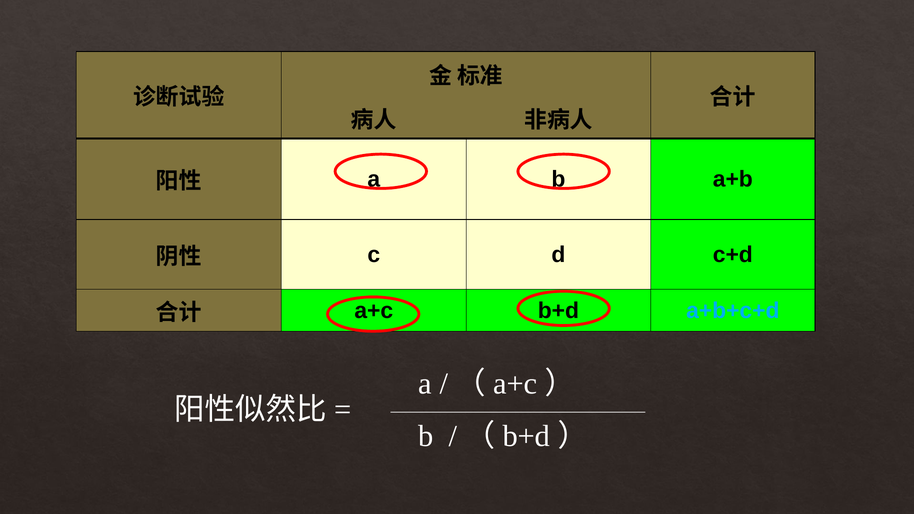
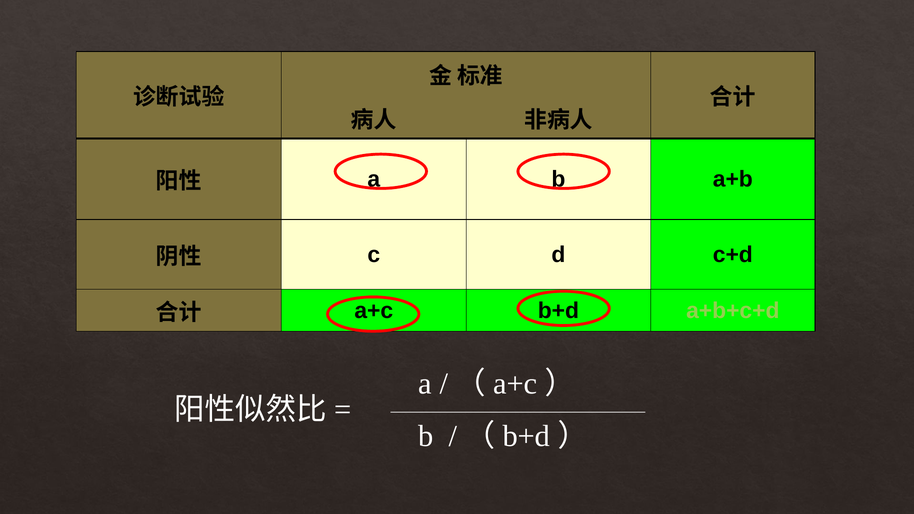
a+b+c+d colour: light blue -> light green
